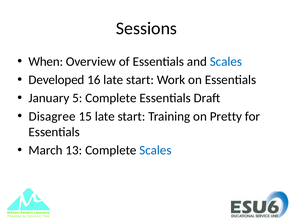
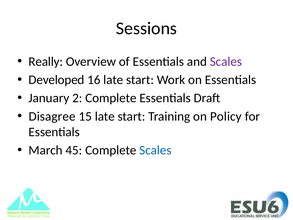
When: When -> Really
Scales at (226, 61) colour: blue -> purple
5: 5 -> 2
Pretty: Pretty -> Policy
13: 13 -> 45
